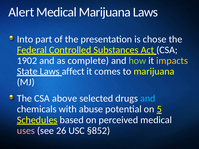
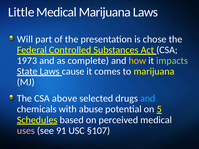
Alert: Alert -> Little
Into: Into -> Will
1902: 1902 -> 1973
how colour: light green -> yellow
impacts colour: yellow -> light green
affect: affect -> cause
26: 26 -> 91
§852: §852 -> §107
